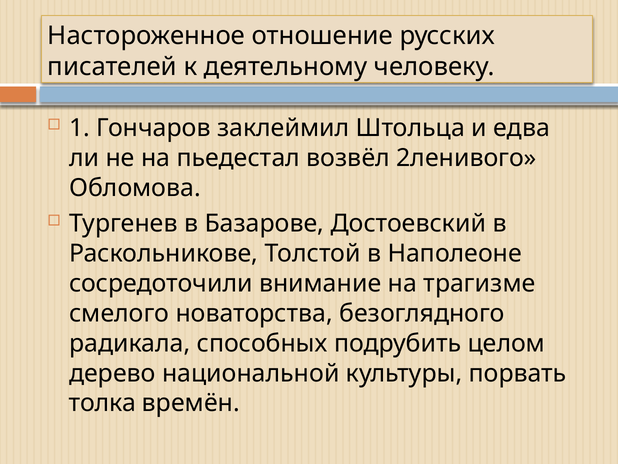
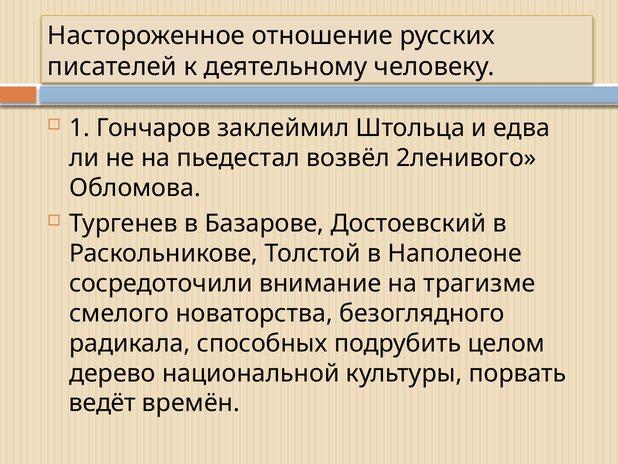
толка: толка -> ведёт
